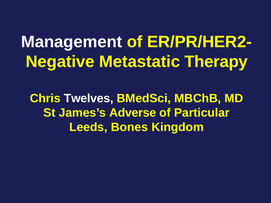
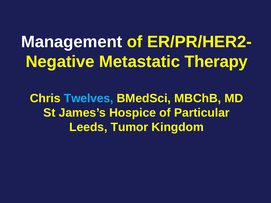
Twelves colour: white -> light blue
Adverse: Adverse -> Hospice
Bones: Bones -> Tumor
